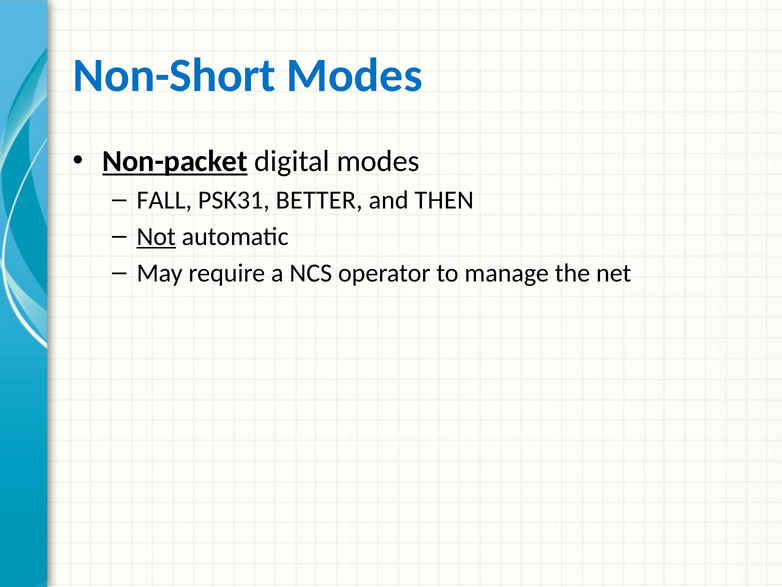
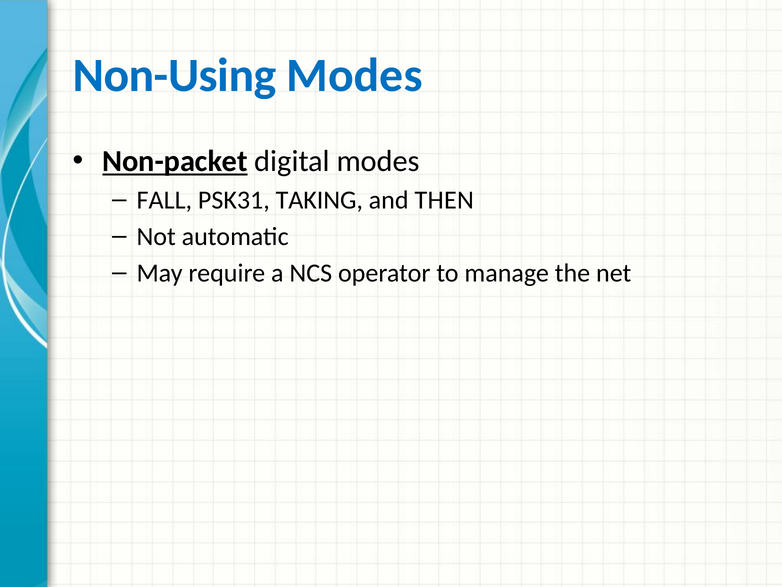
Non-Short: Non-Short -> Non-Using
BETTER: BETTER -> TAKING
Not underline: present -> none
